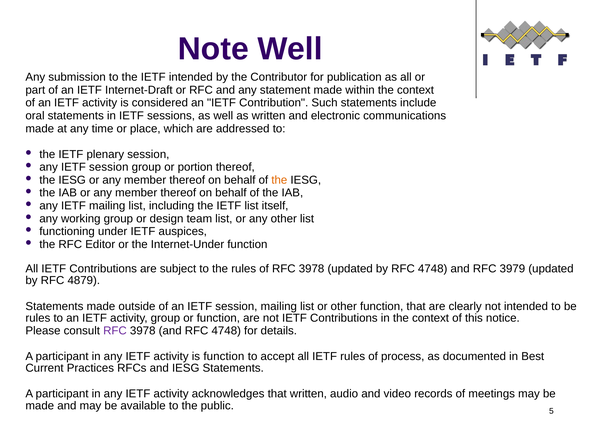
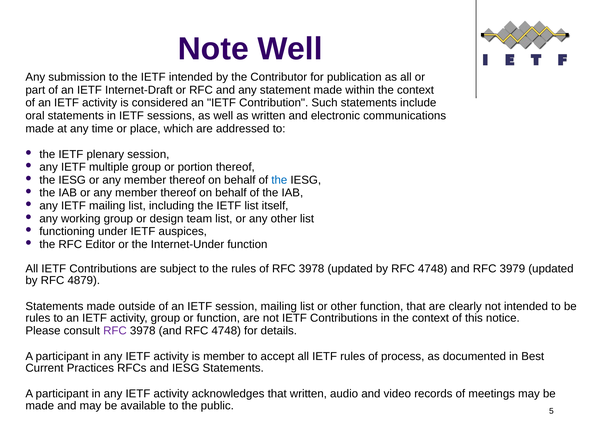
any IETF session: session -> multiple
the at (279, 180) colour: orange -> blue
is function: function -> member
